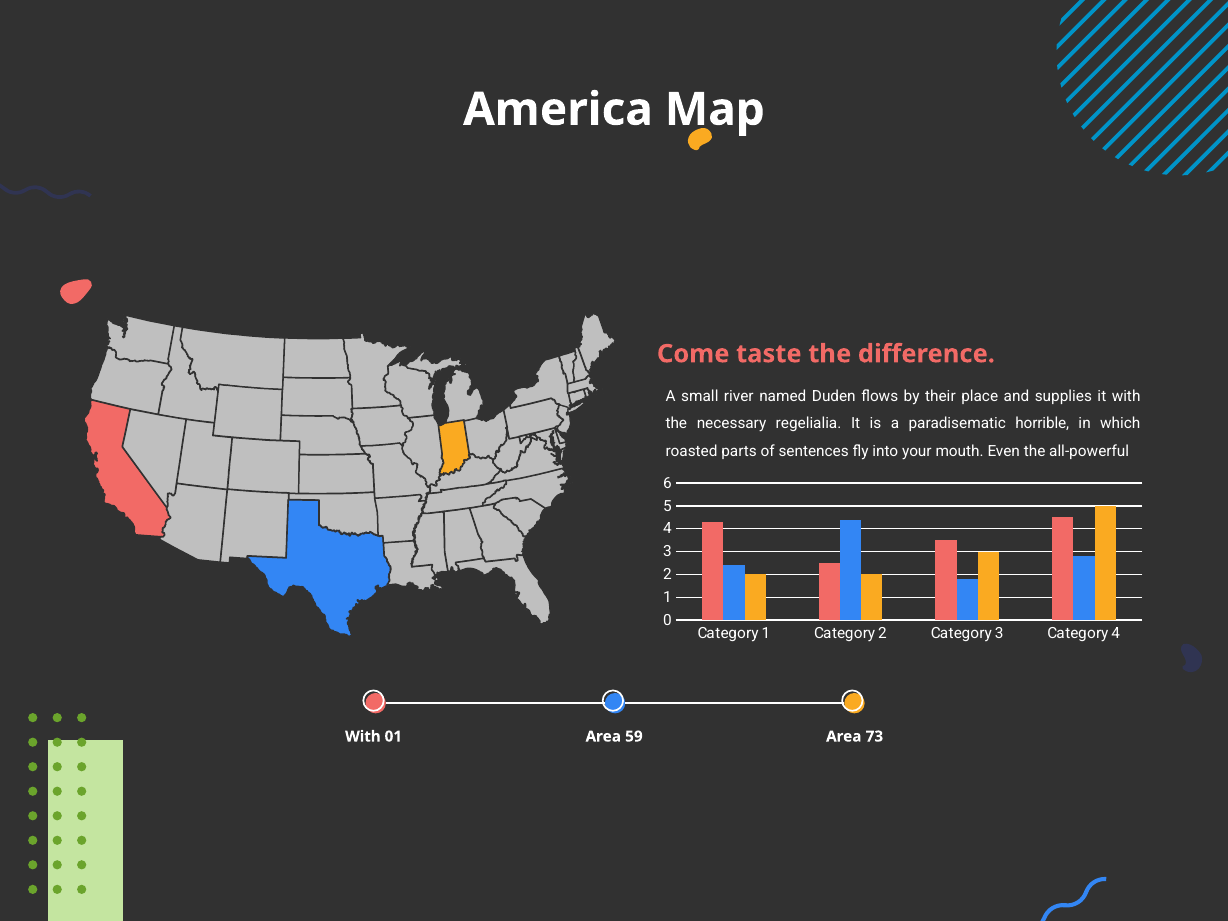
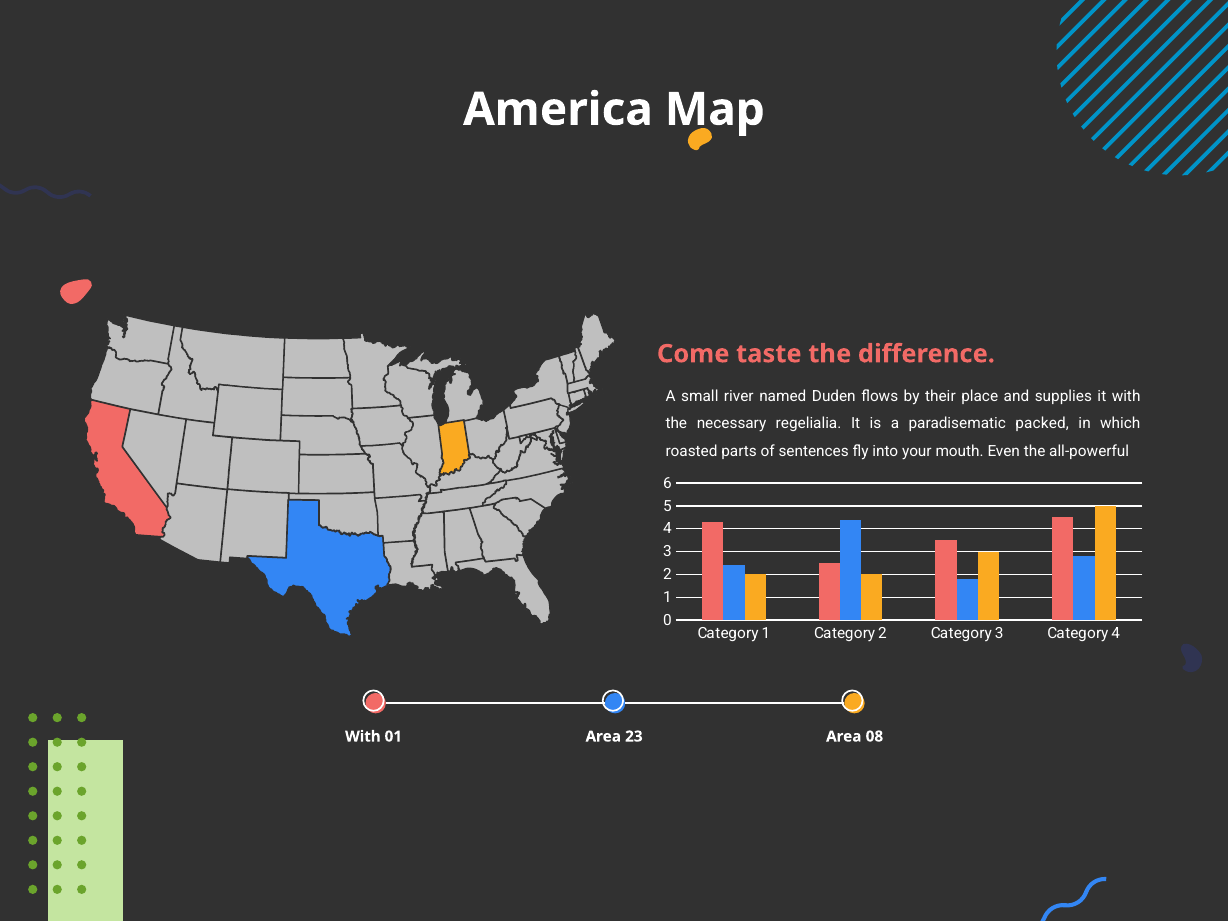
horrible: horrible -> packed
59: 59 -> 23
73: 73 -> 08
